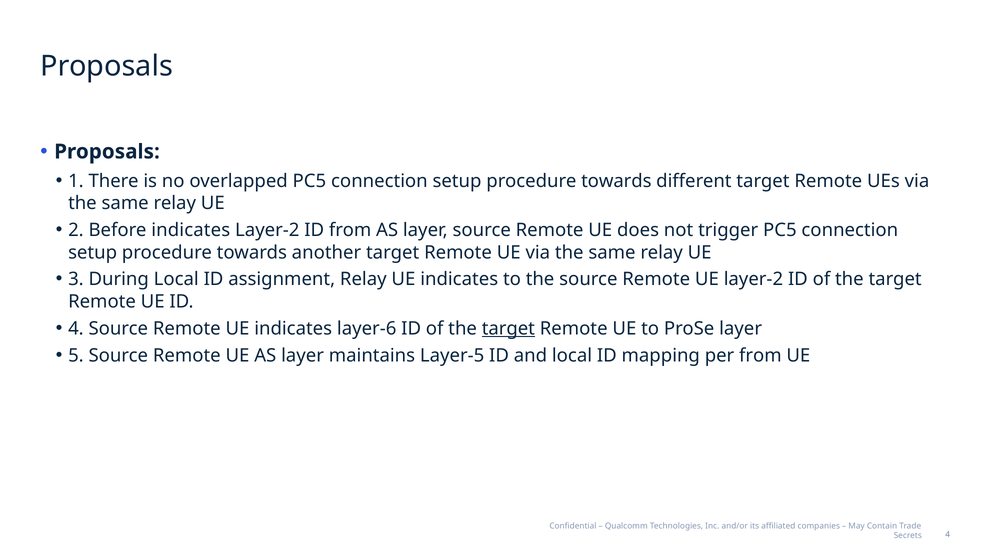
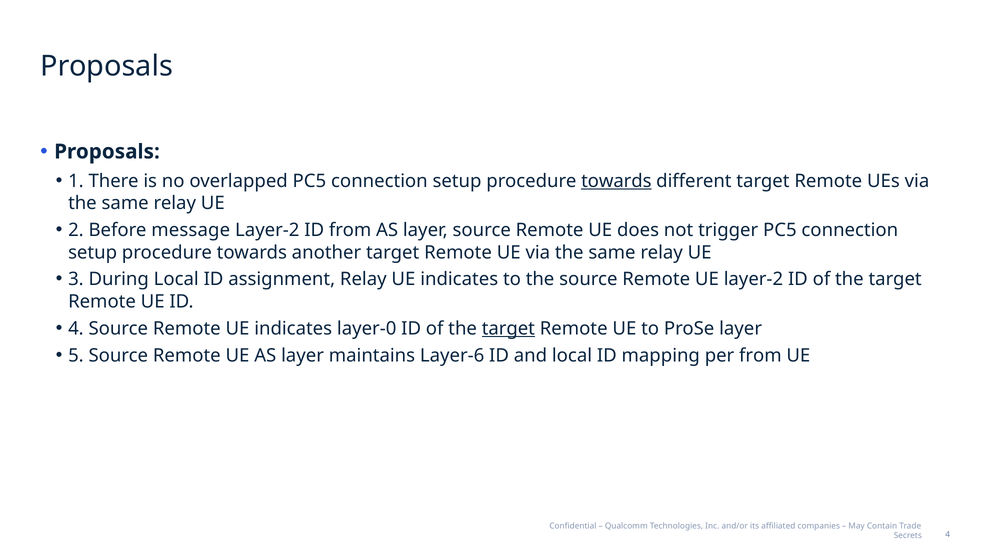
towards at (616, 181) underline: none -> present
Before indicates: indicates -> message
layer-6: layer-6 -> layer-0
Layer-5: Layer-5 -> Layer-6
